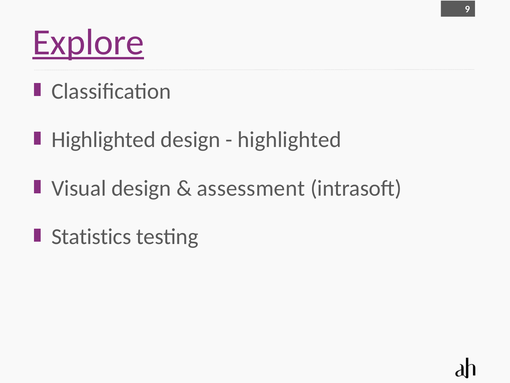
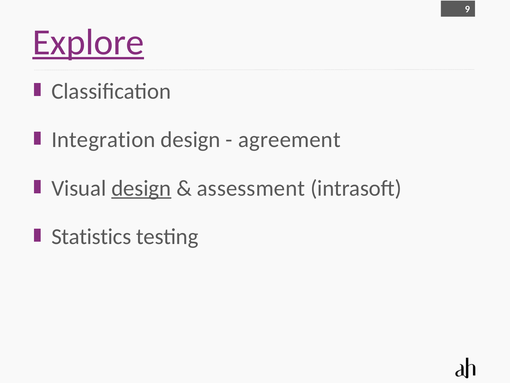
Highlighted at (103, 140): Highlighted -> Integration
highlighted at (289, 140): highlighted -> agreement
design at (141, 188) underline: none -> present
